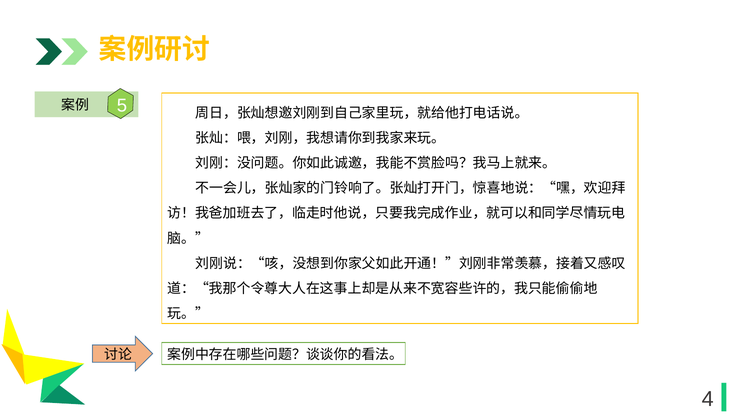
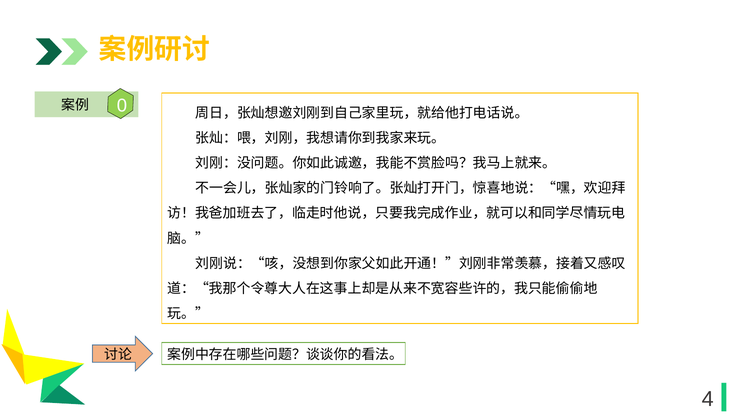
5: 5 -> 0
